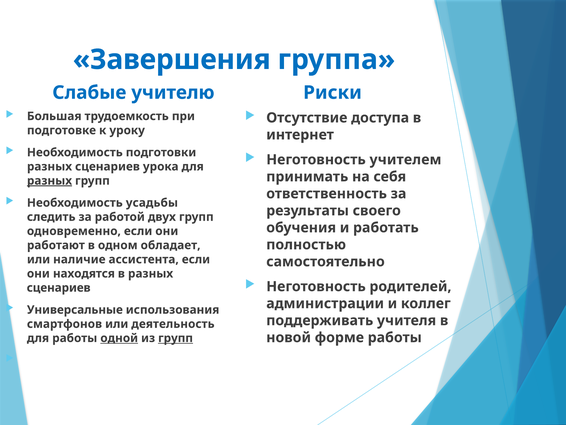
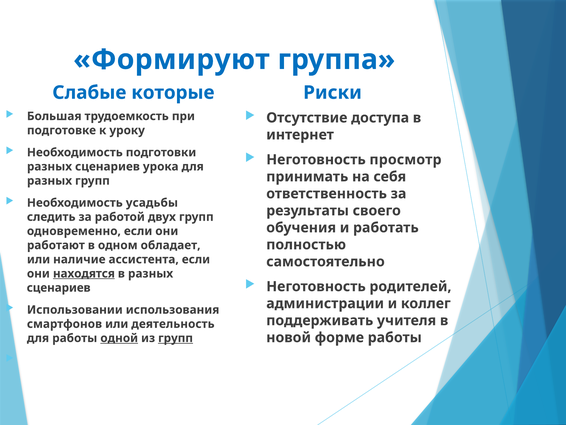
Завершения: Завершения -> Формируют
учителю: учителю -> которые
учителем: учителем -> просмотр
разных at (49, 181) underline: present -> none
находятся underline: none -> present
Универсальные: Универсальные -> Использовании
